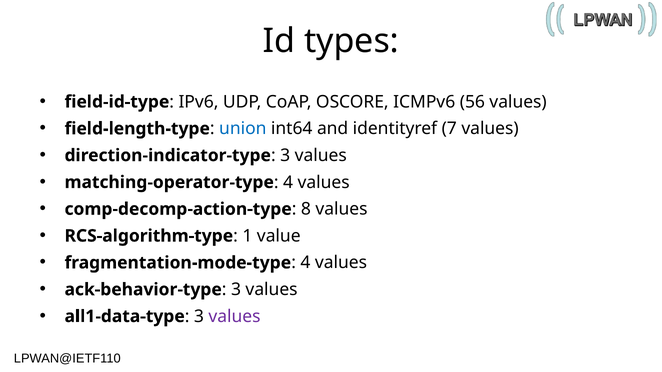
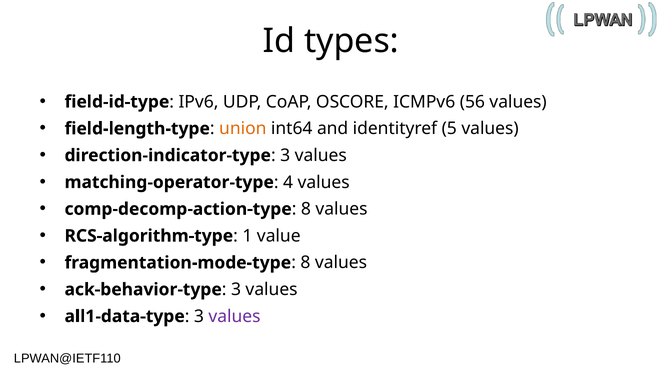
union colour: blue -> orange
7: 7 -> 5
4 at (305, 263): 4 -> 8
